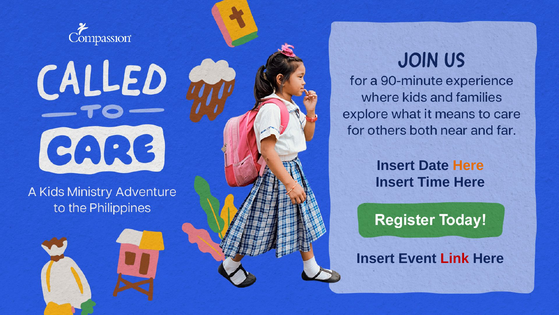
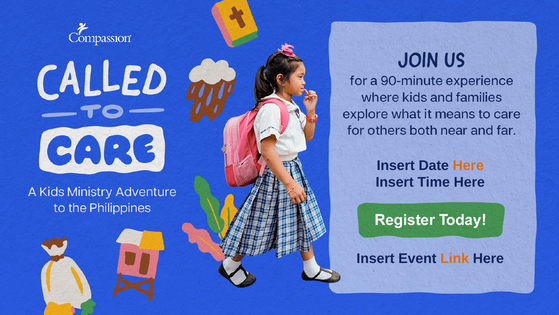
Link colour: red -> orange
